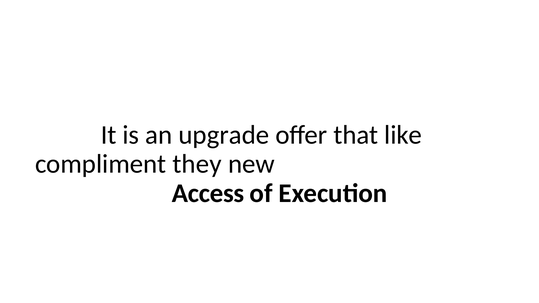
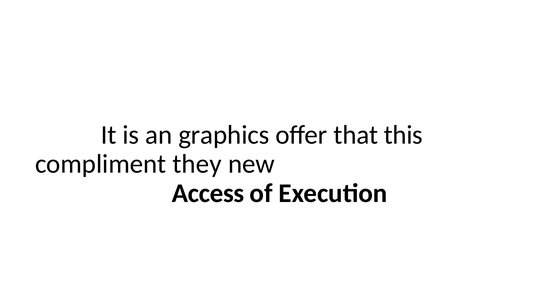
upgrade: upgrade -> graphics
like: like -> this
